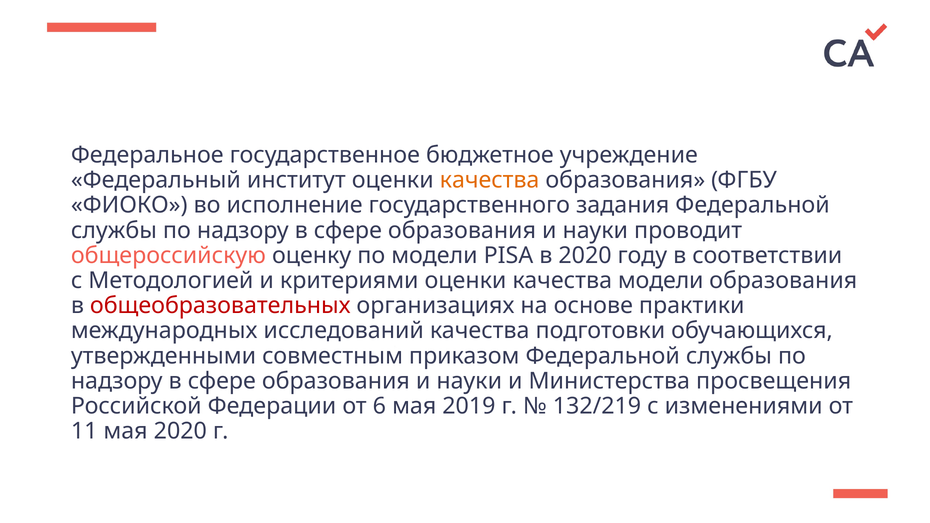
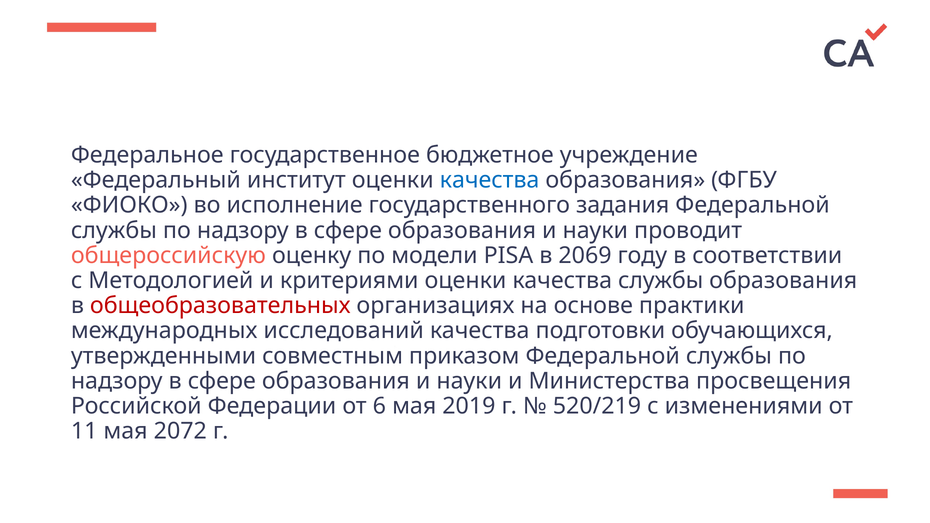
качества at (490, 180) colour: orange -> blue
в 2020: 2020 -> 2069
качества модели: модели -> службы
132/219: 132/219 -> 520/219
мая 2020: 2020 -> 2072
